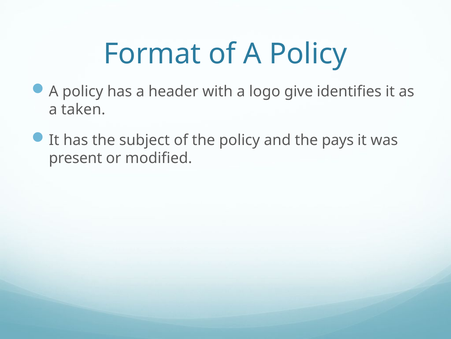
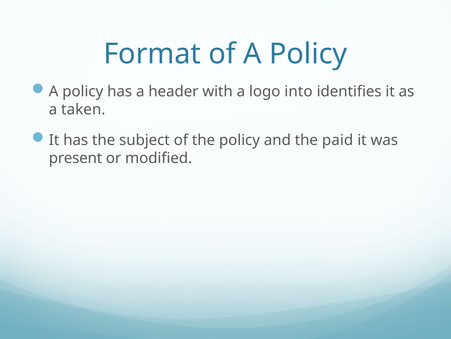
give: give -> into
pays: pays -> paid
